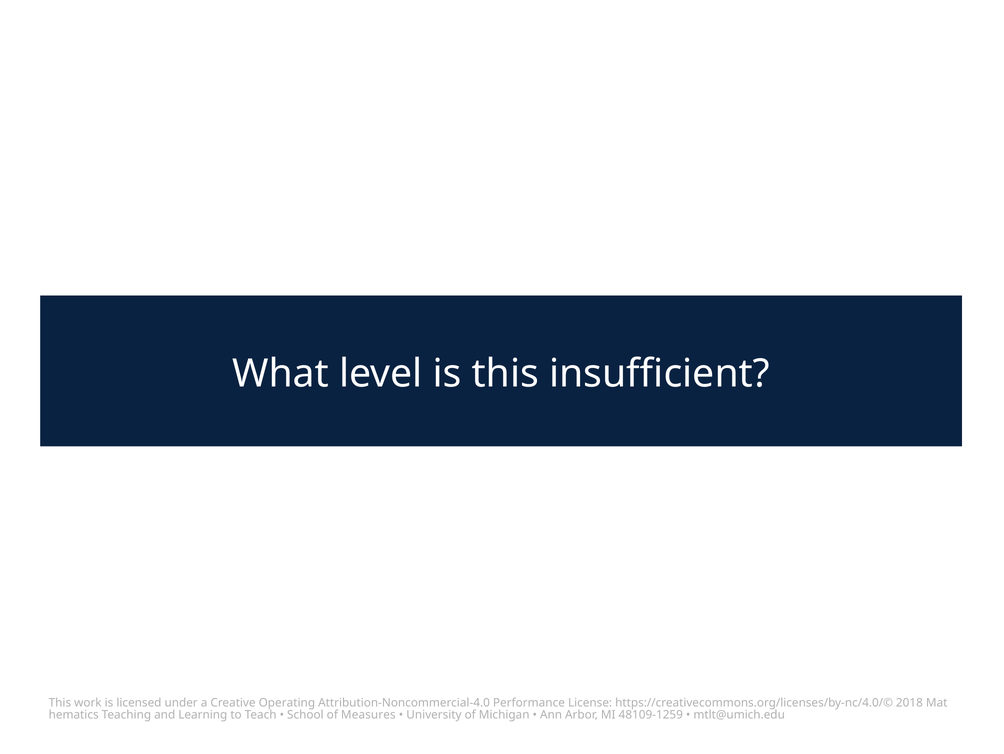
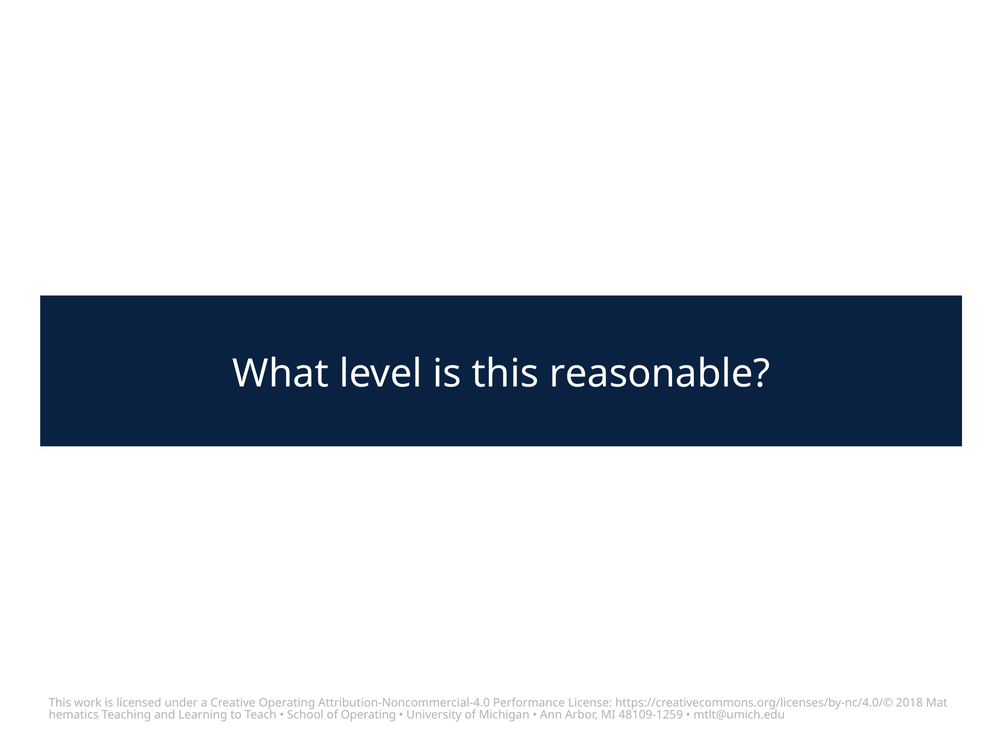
insufficient: insufficient -> reasonable
of Measures: Measures -> Operating
